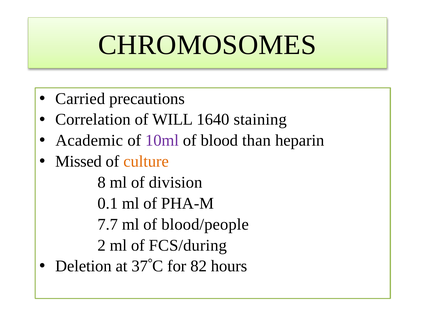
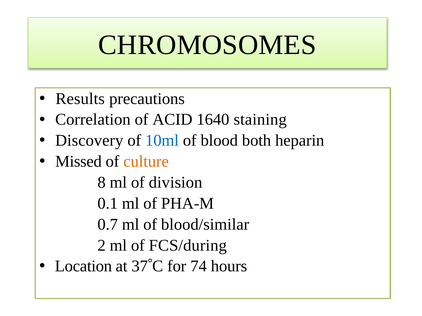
Carried: Carried -> Results
WILL: WILL -> ACID
Academic: Academic -> Discovery
10ml colour: purple -> blue
than: than -> both
7.7: 7.7 -> 0.7
blood/people: blood/people -> blood/similar
Deletion: Deletion -> Location
82: 82 -> 74
